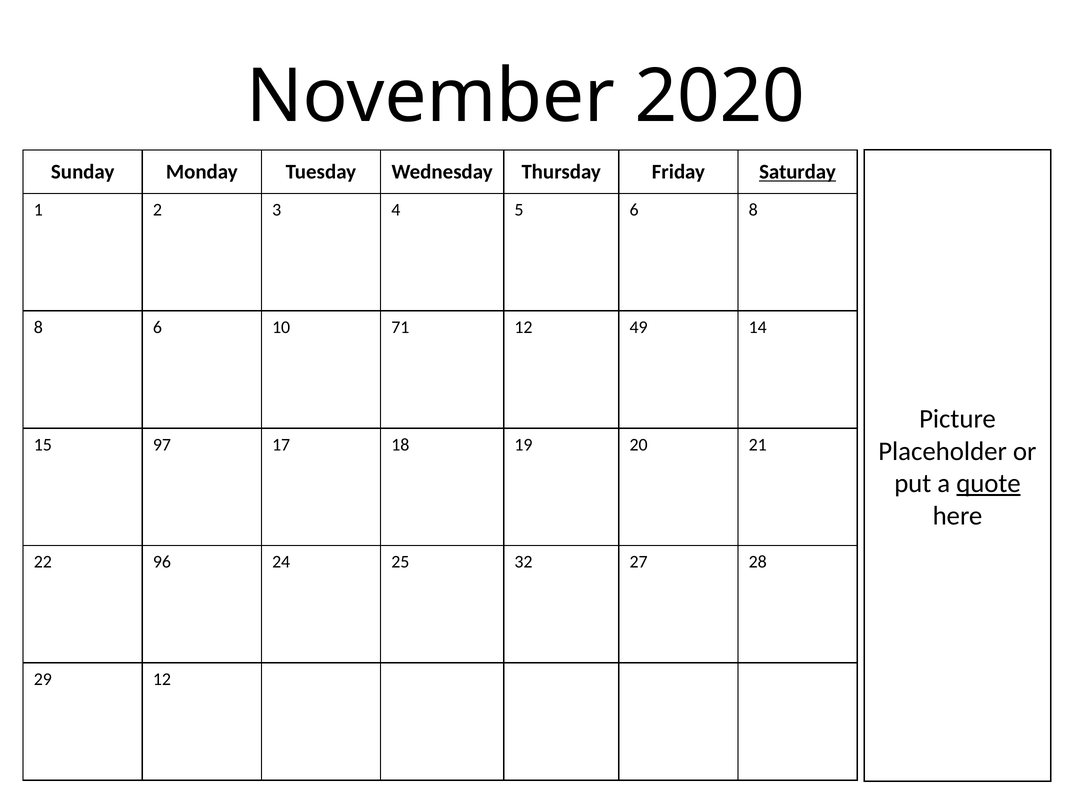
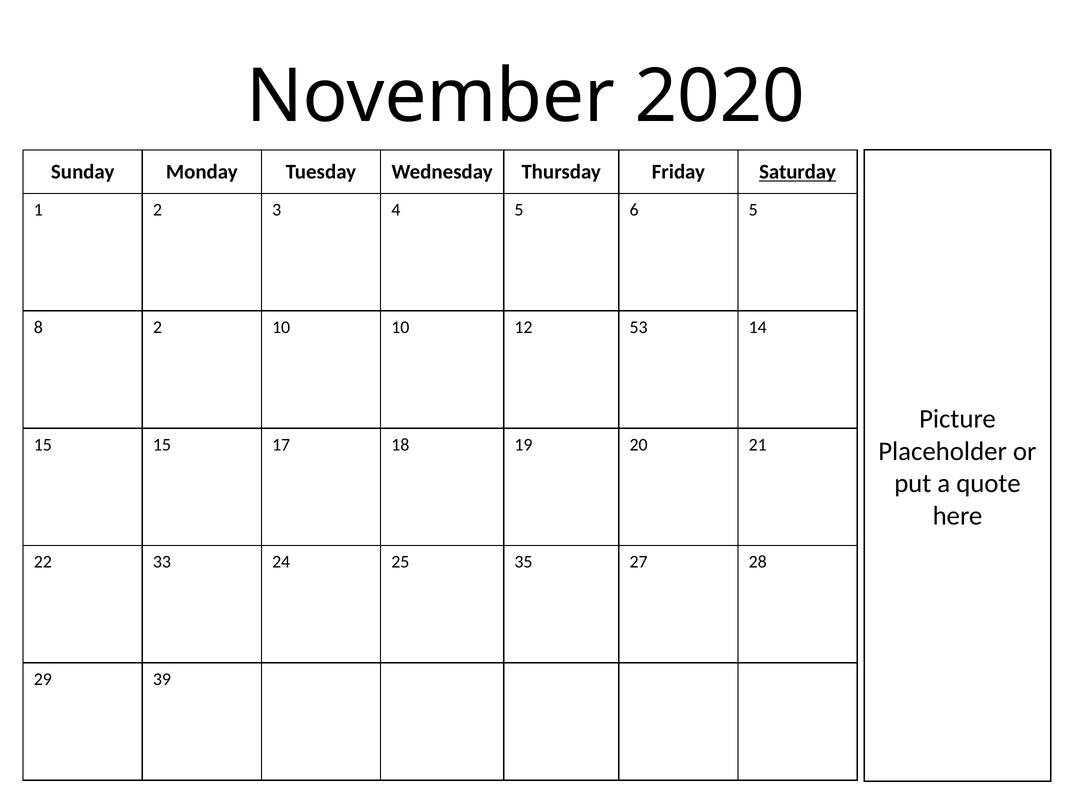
6 8: 8 -> 5
8 6: 6 -> 2
10 71: 71 -> 10
49: 49 -> 53
15 97: 97 -> 15
quote underline: present -> none
96: 96 -> 33
32: 32 -> 35
29 12: 12 -> 39
